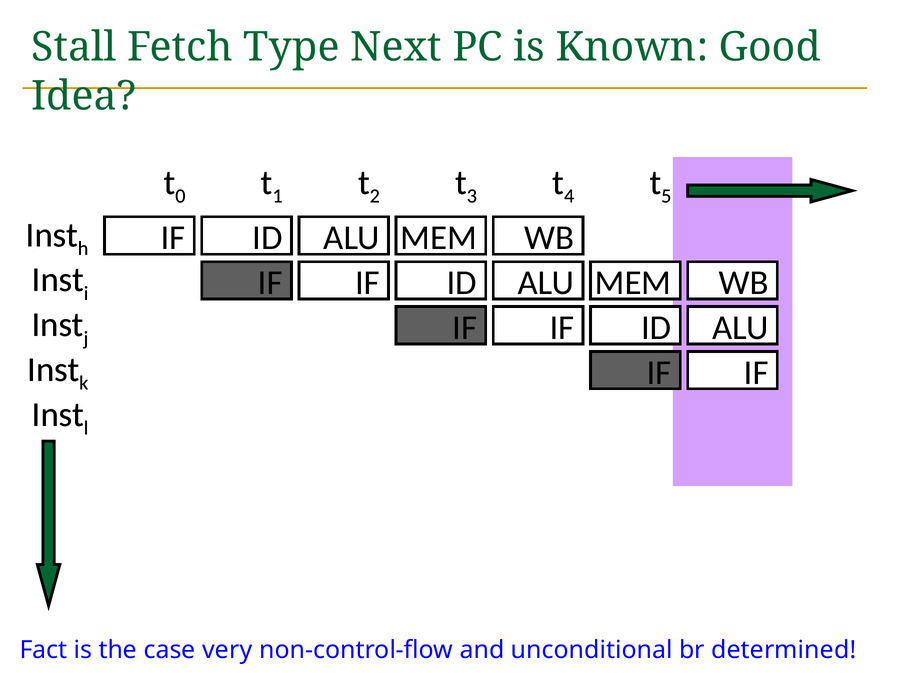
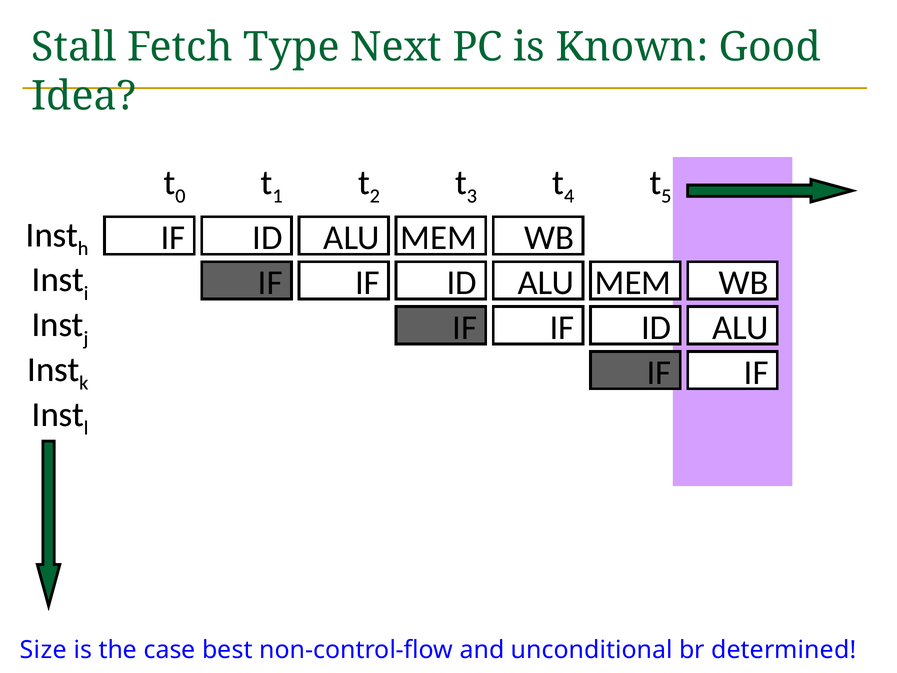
Fact: Fact -> Size
very: very -> best
